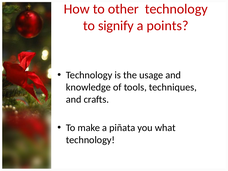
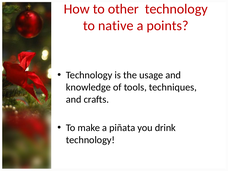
signify: signify -> native
what: what -> drink
